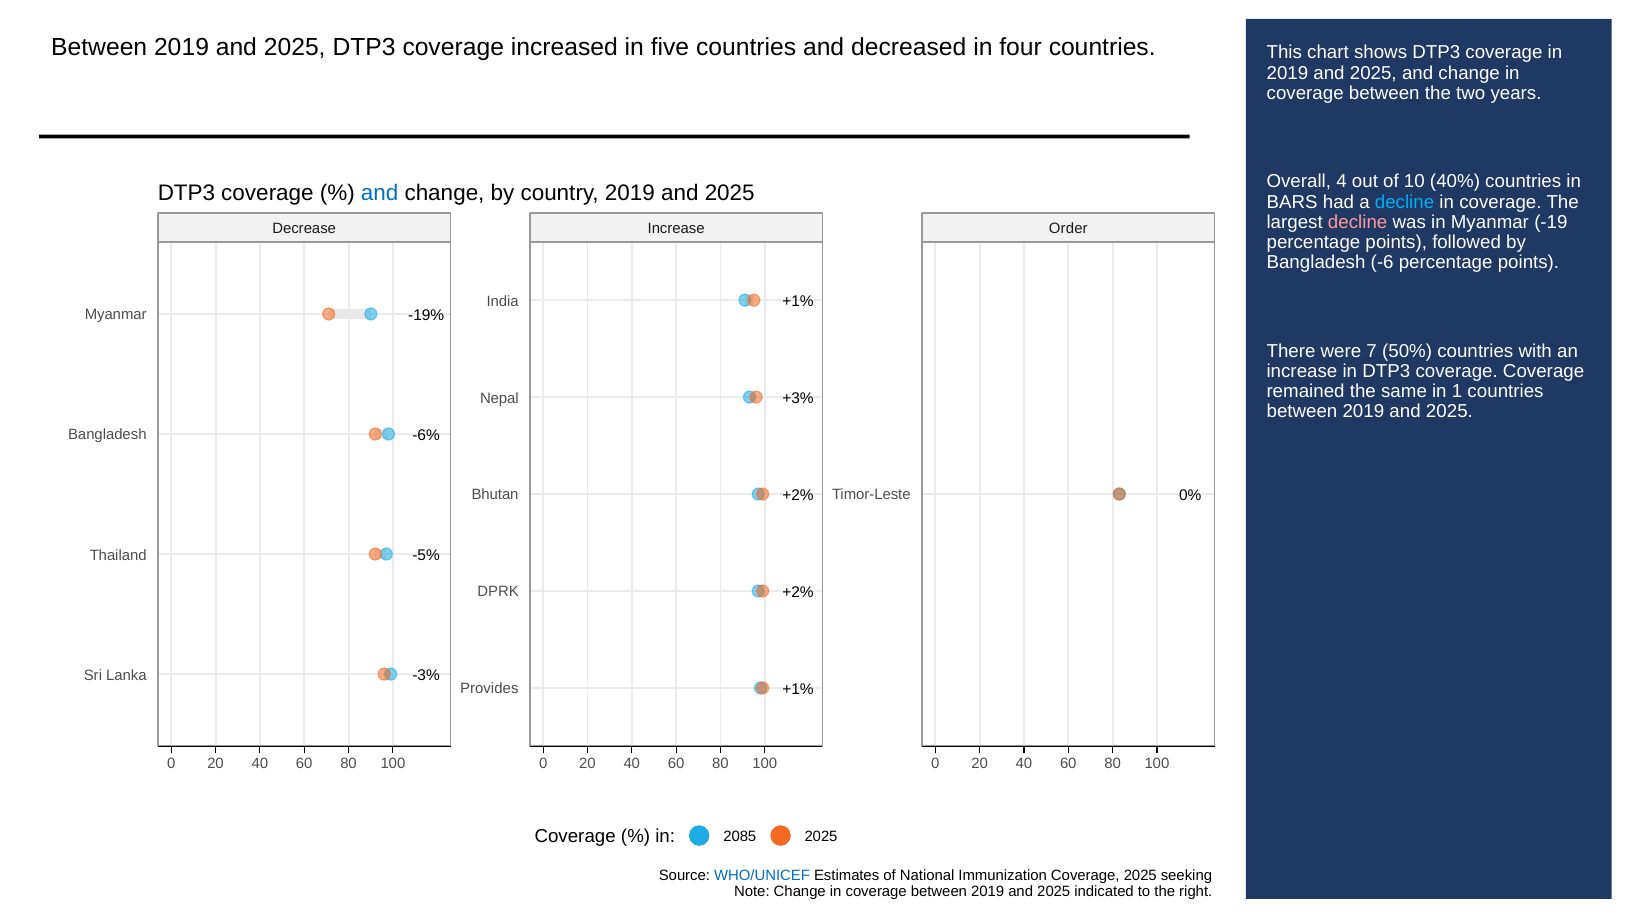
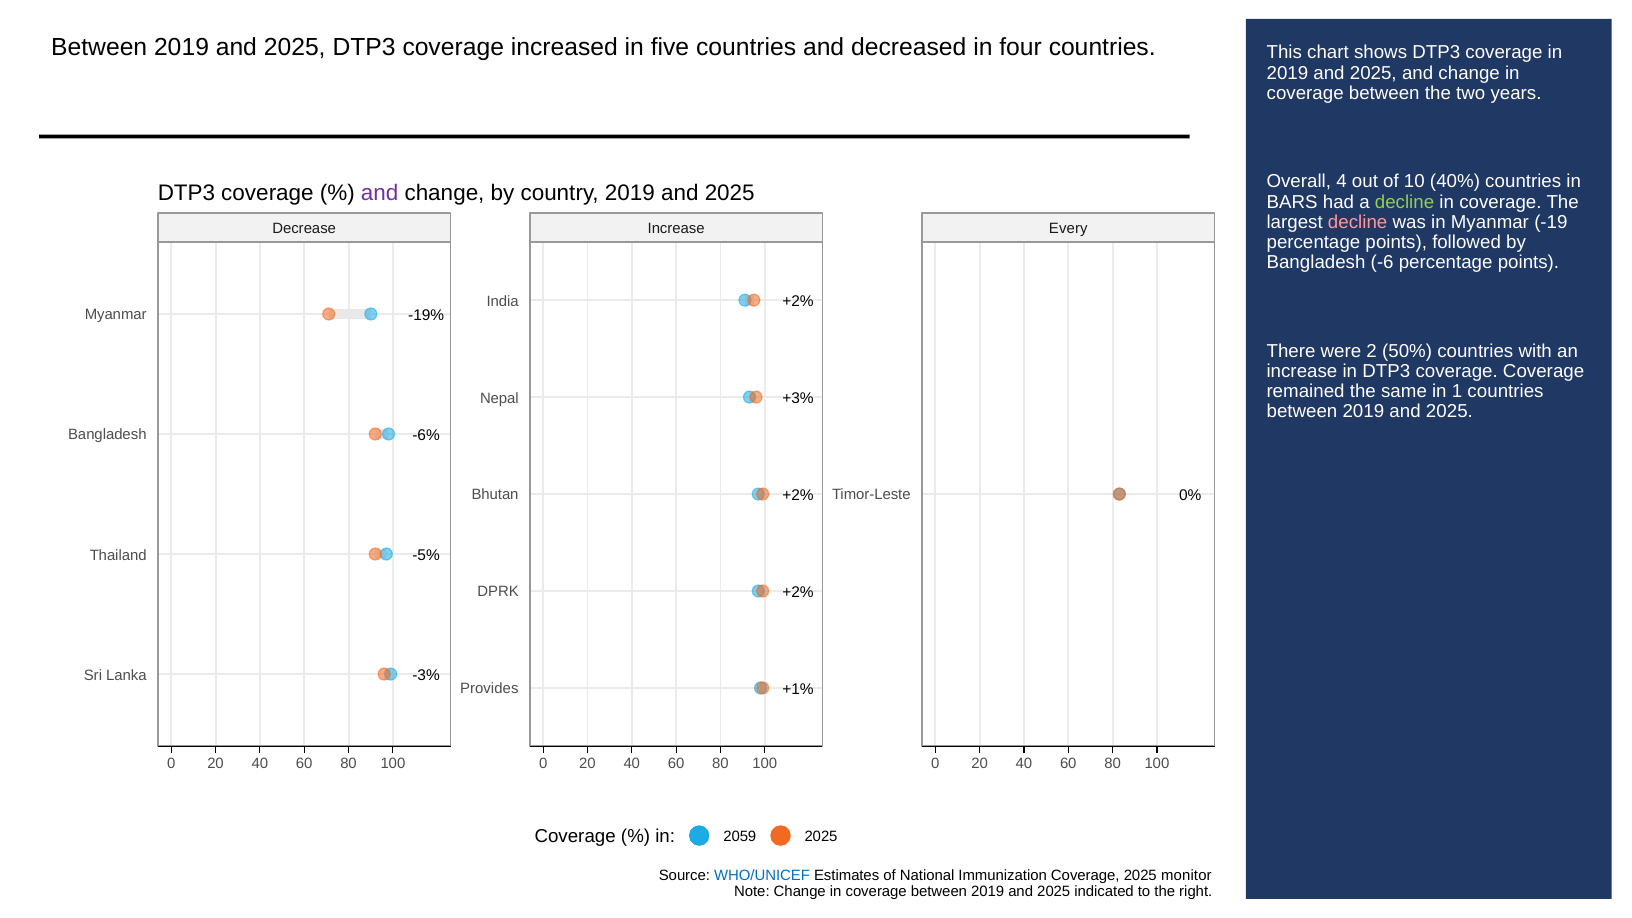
and at (380, 193) colour: blue -> purple
decline at (1405, 202) colour: light blue -> light green
Order: Order -> Every
+1% at (798, 301): +1% -> +2%
7: 7 -> 2
2085: 2085 -> 2059
seeking: seeking -> monitor
